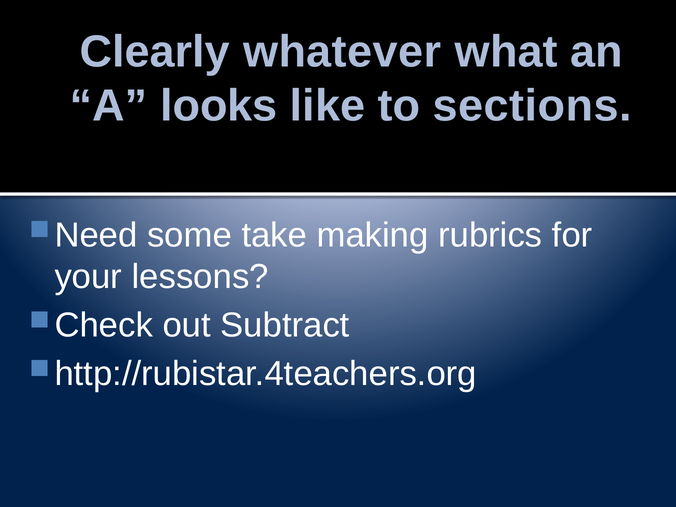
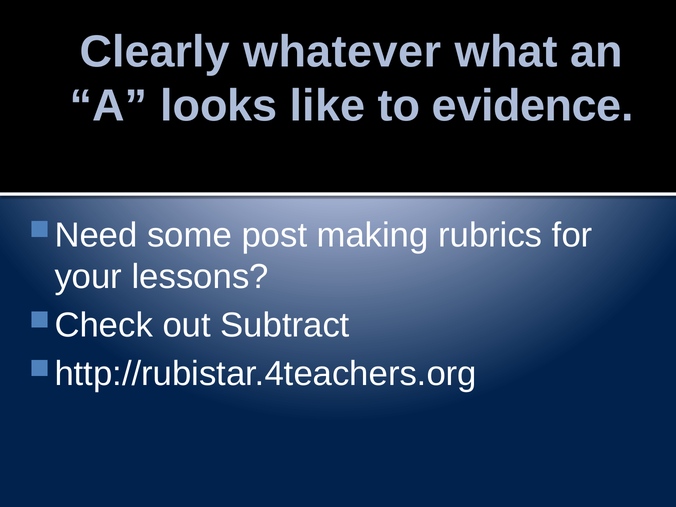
sections: sections -> evidence
take: take -> post
